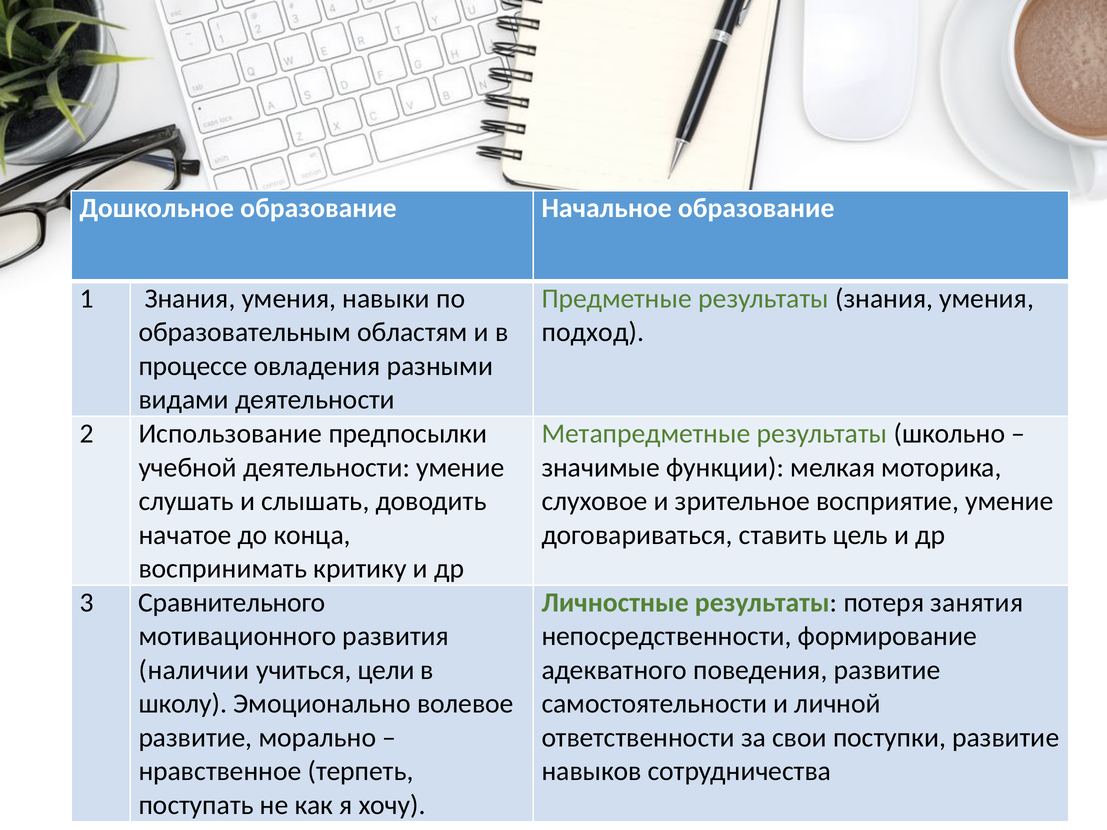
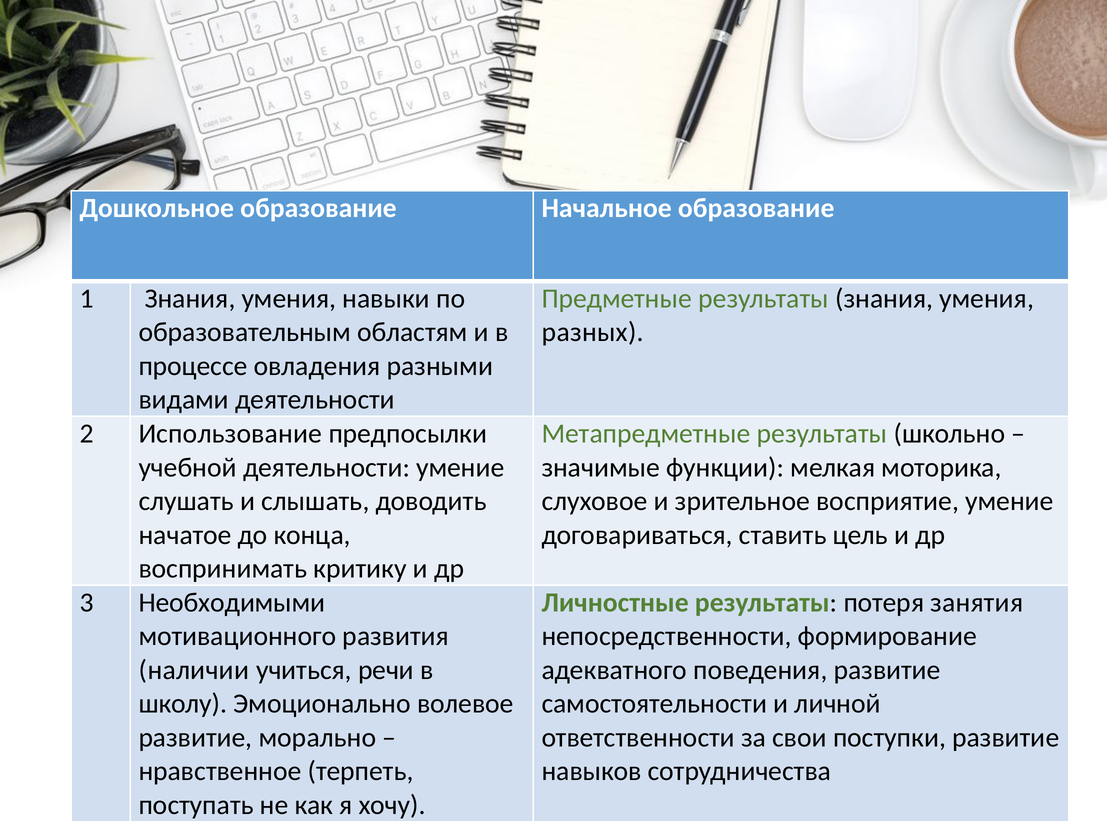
подход: подход -> разных
Сравнительного: Сравнительного -> Необходимыми
цели: цели -> речи
